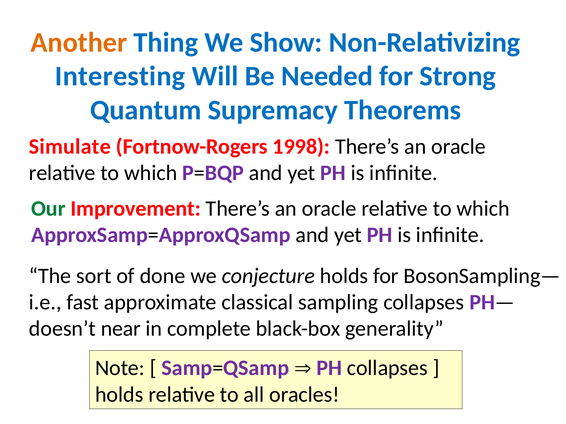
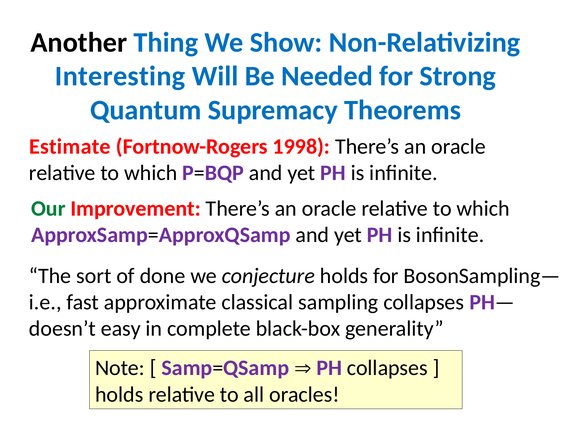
Another colour: orange -> black
Simulate: Simulate -> Estimate
near: near -> easy
